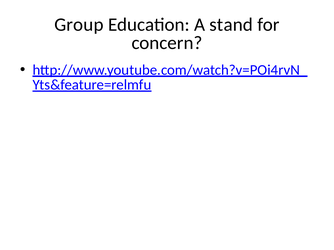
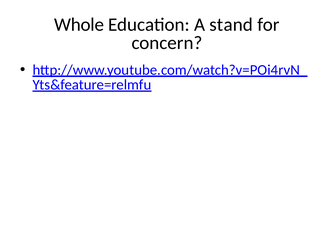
Group: Group -> Whole
